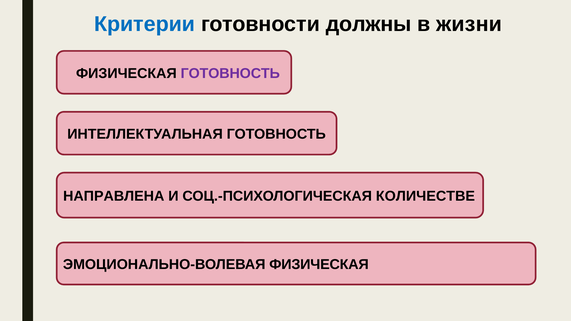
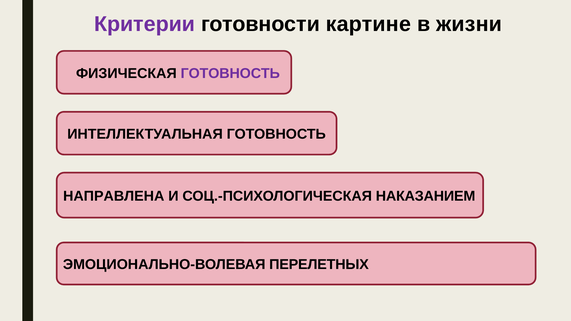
Критерии colour: blue -> purple
должны: должны -> картине
КОЛИЧЕСТВЕ: КОЛИЧЕСТВЕ -> НАКАЗАНИЕМ
ЭМОЦИОНАЛЬНО-ВОЛЕВАЯ ФИЗИЧЕСКАЯ: ФИЗИЧЕСКАЯ -> ПЕРЕЛЕТНЫХ
